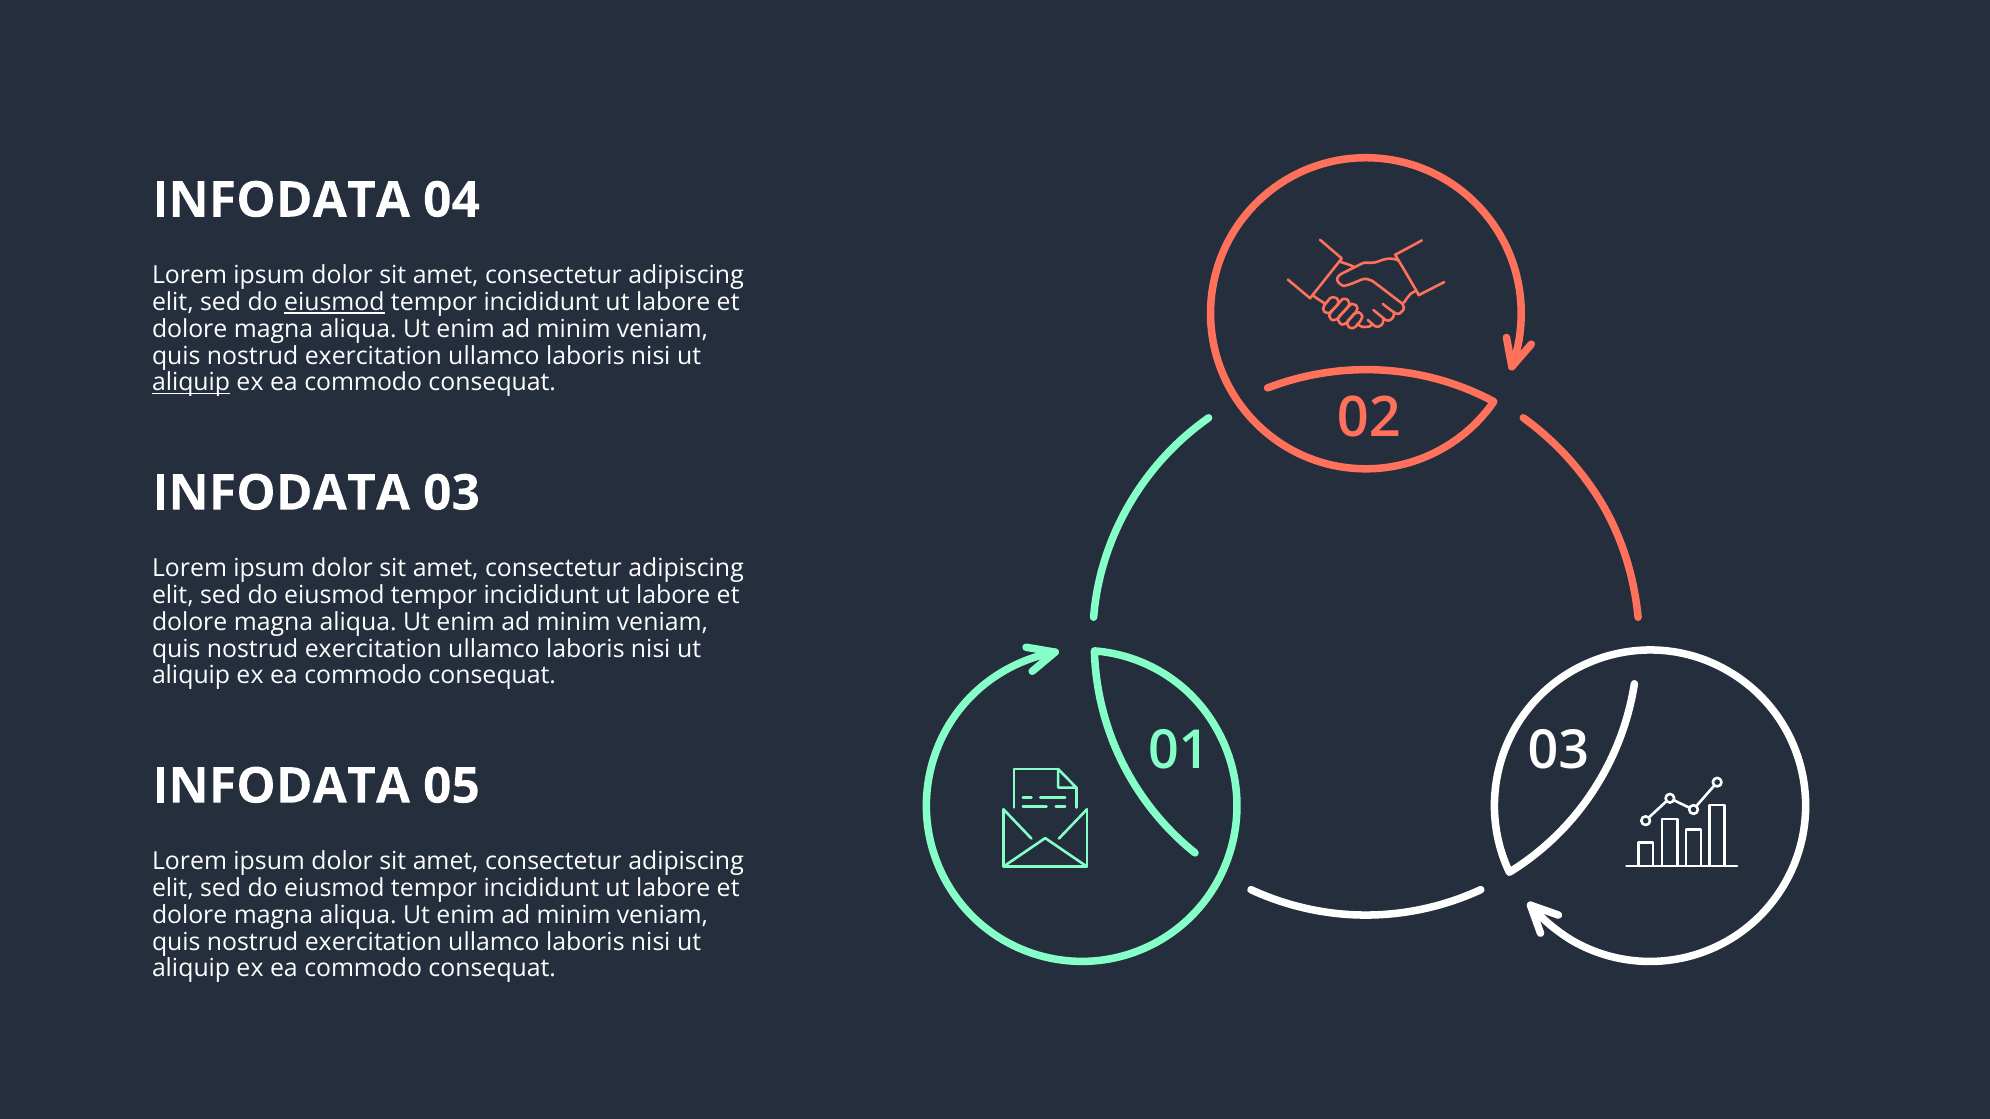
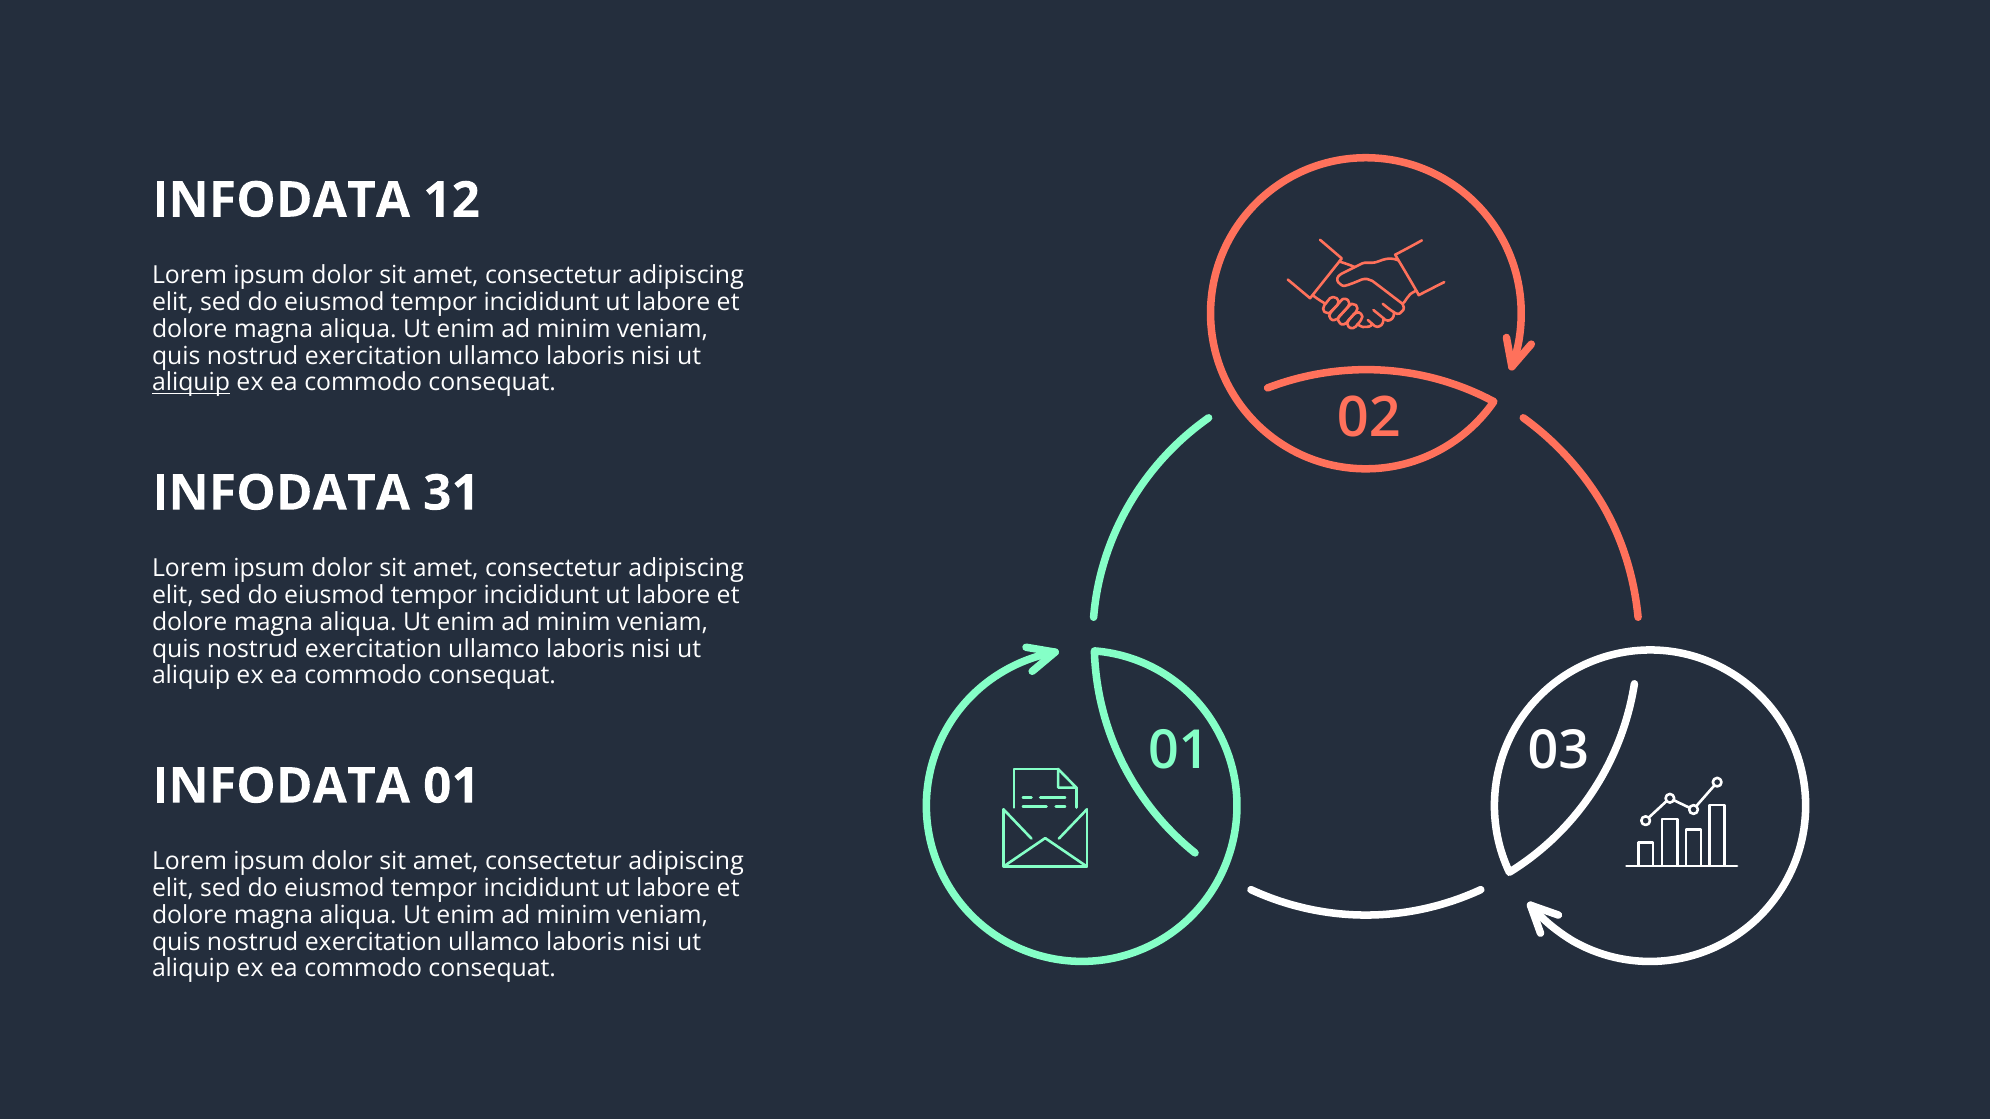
04: 04 -> 12
eiusmod at (334, 302) underline: present -> none
INFODATA 03: 03 -> 31
INFODATA 05: 05 -> 01
